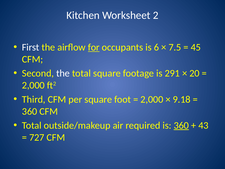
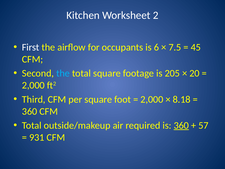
for underline: present -> none
the at (63, 73) colour: white -> light blue
291: 291 -> 205
9.18: 9.18 -> 8.18
43: 43 -> 57
727: 727 -> 931
